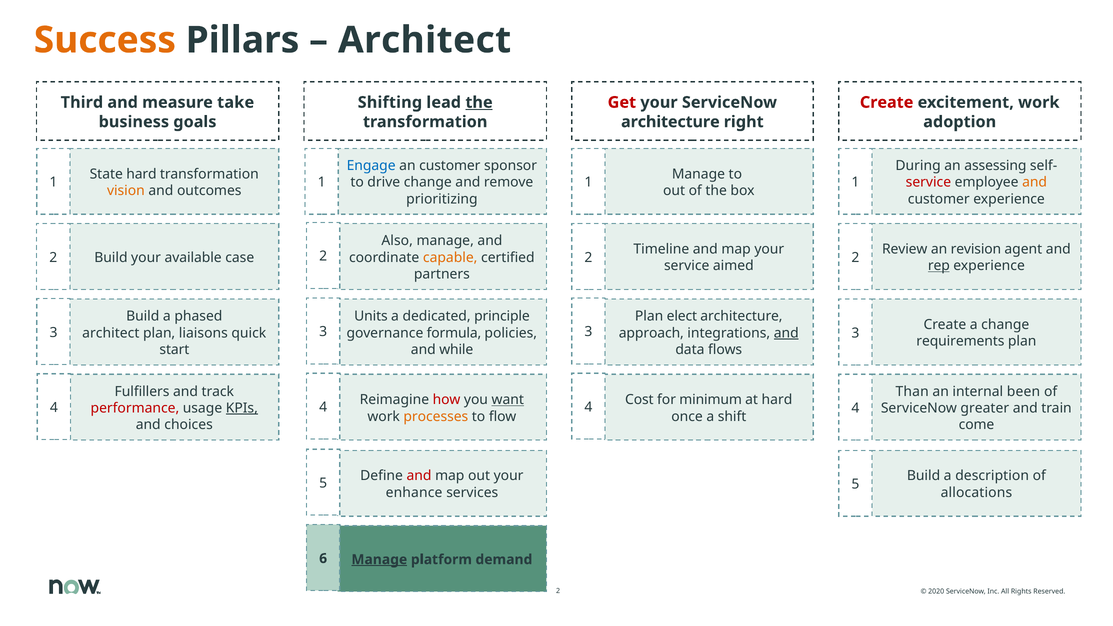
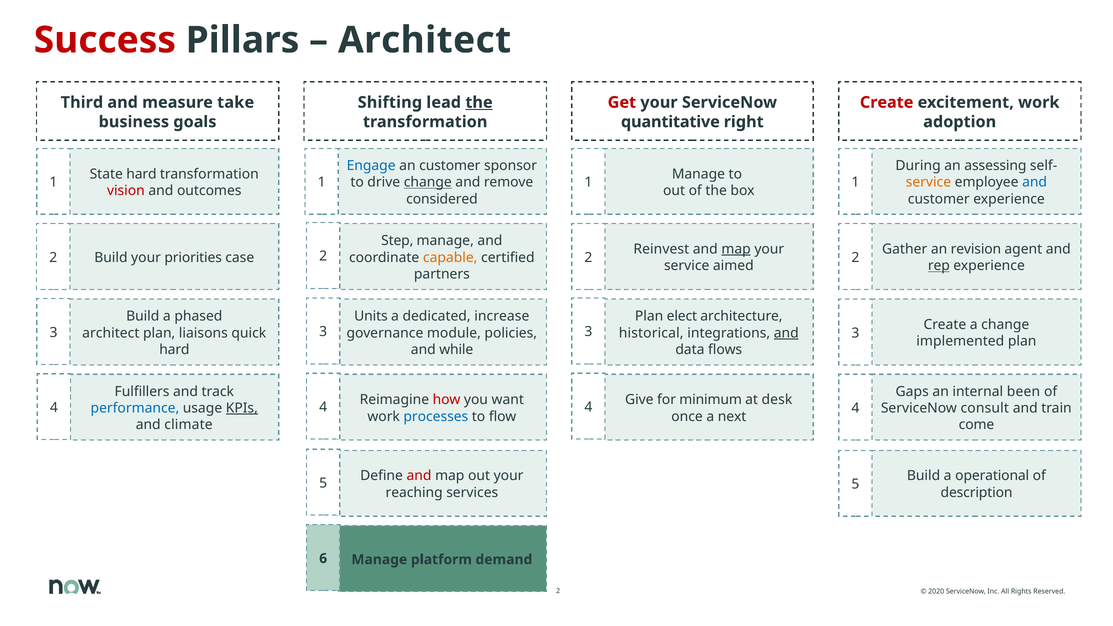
Success colour: orange -> red
architecture at (670, 122): architecture -> quantitative
change at (428, 182) underline: none -> present
service at (928, 182) colour: red -> orange
and at (1035, 182) colour: orange -> blue
vision colour: orange -> red
prioritizing: prioritizing -> considered
Also: Also -> Step
Timeline: Timeline -> Reinvest
map at (736, 249) underline: none -> present
Review: Review -> Gather
available: available -> priorities
principle: principle -> increase
formula: formula -> module
approach: approach -> historical
requirements: requirements -> implemented
start at (174, 350): start -> hard
Than: Than -> Gaps
want underline: present -> none
Cost: Cost -> Give
at hard: hard -> desk
performance colour: red -> blue
greater: greater -> consult
processes colour: orange -> blue
shift: shift -> next
choices: choices -> climate
description: description -> operational
enhance: enhance -> reaching
allocations: allocations -> description
Manage at (379, 560) underline: present -> none
